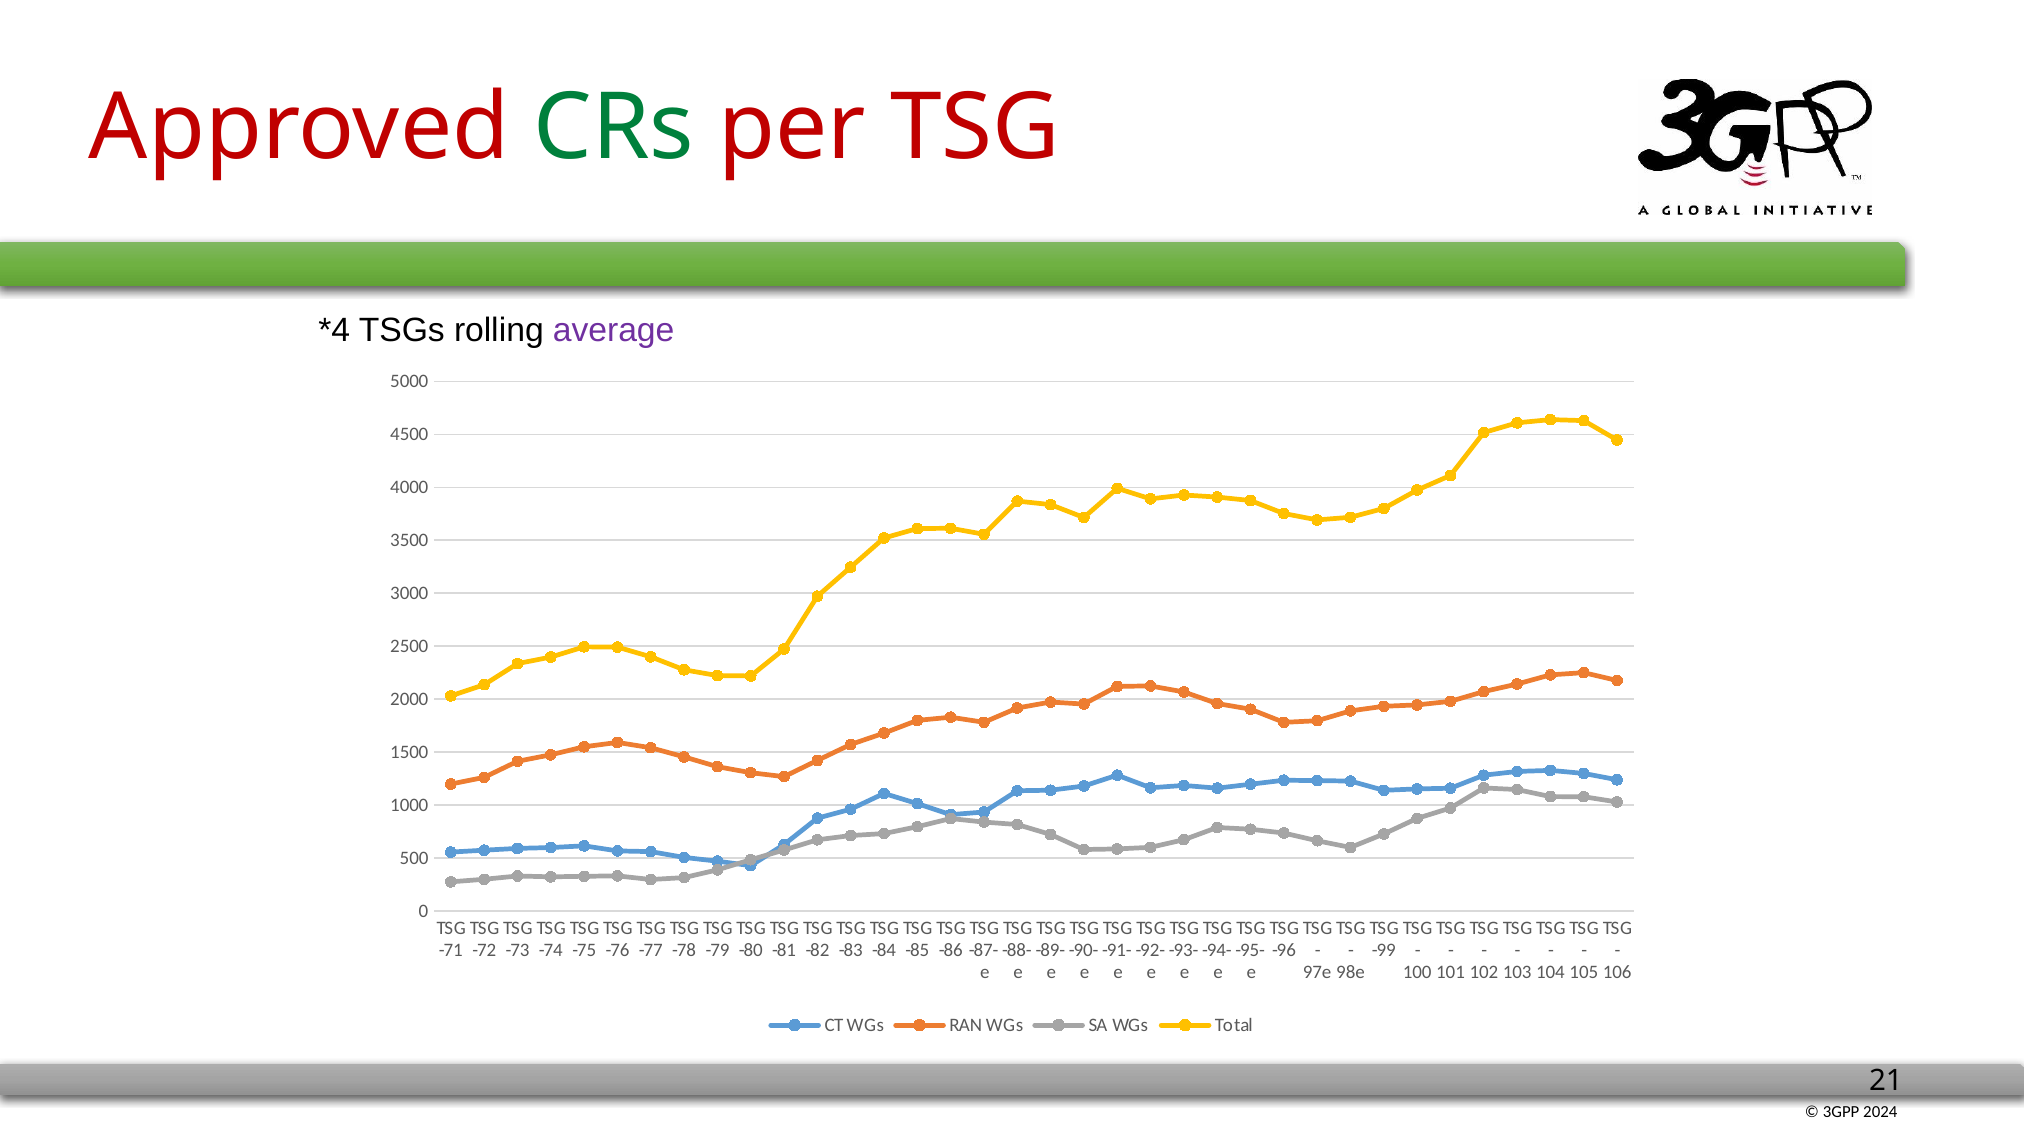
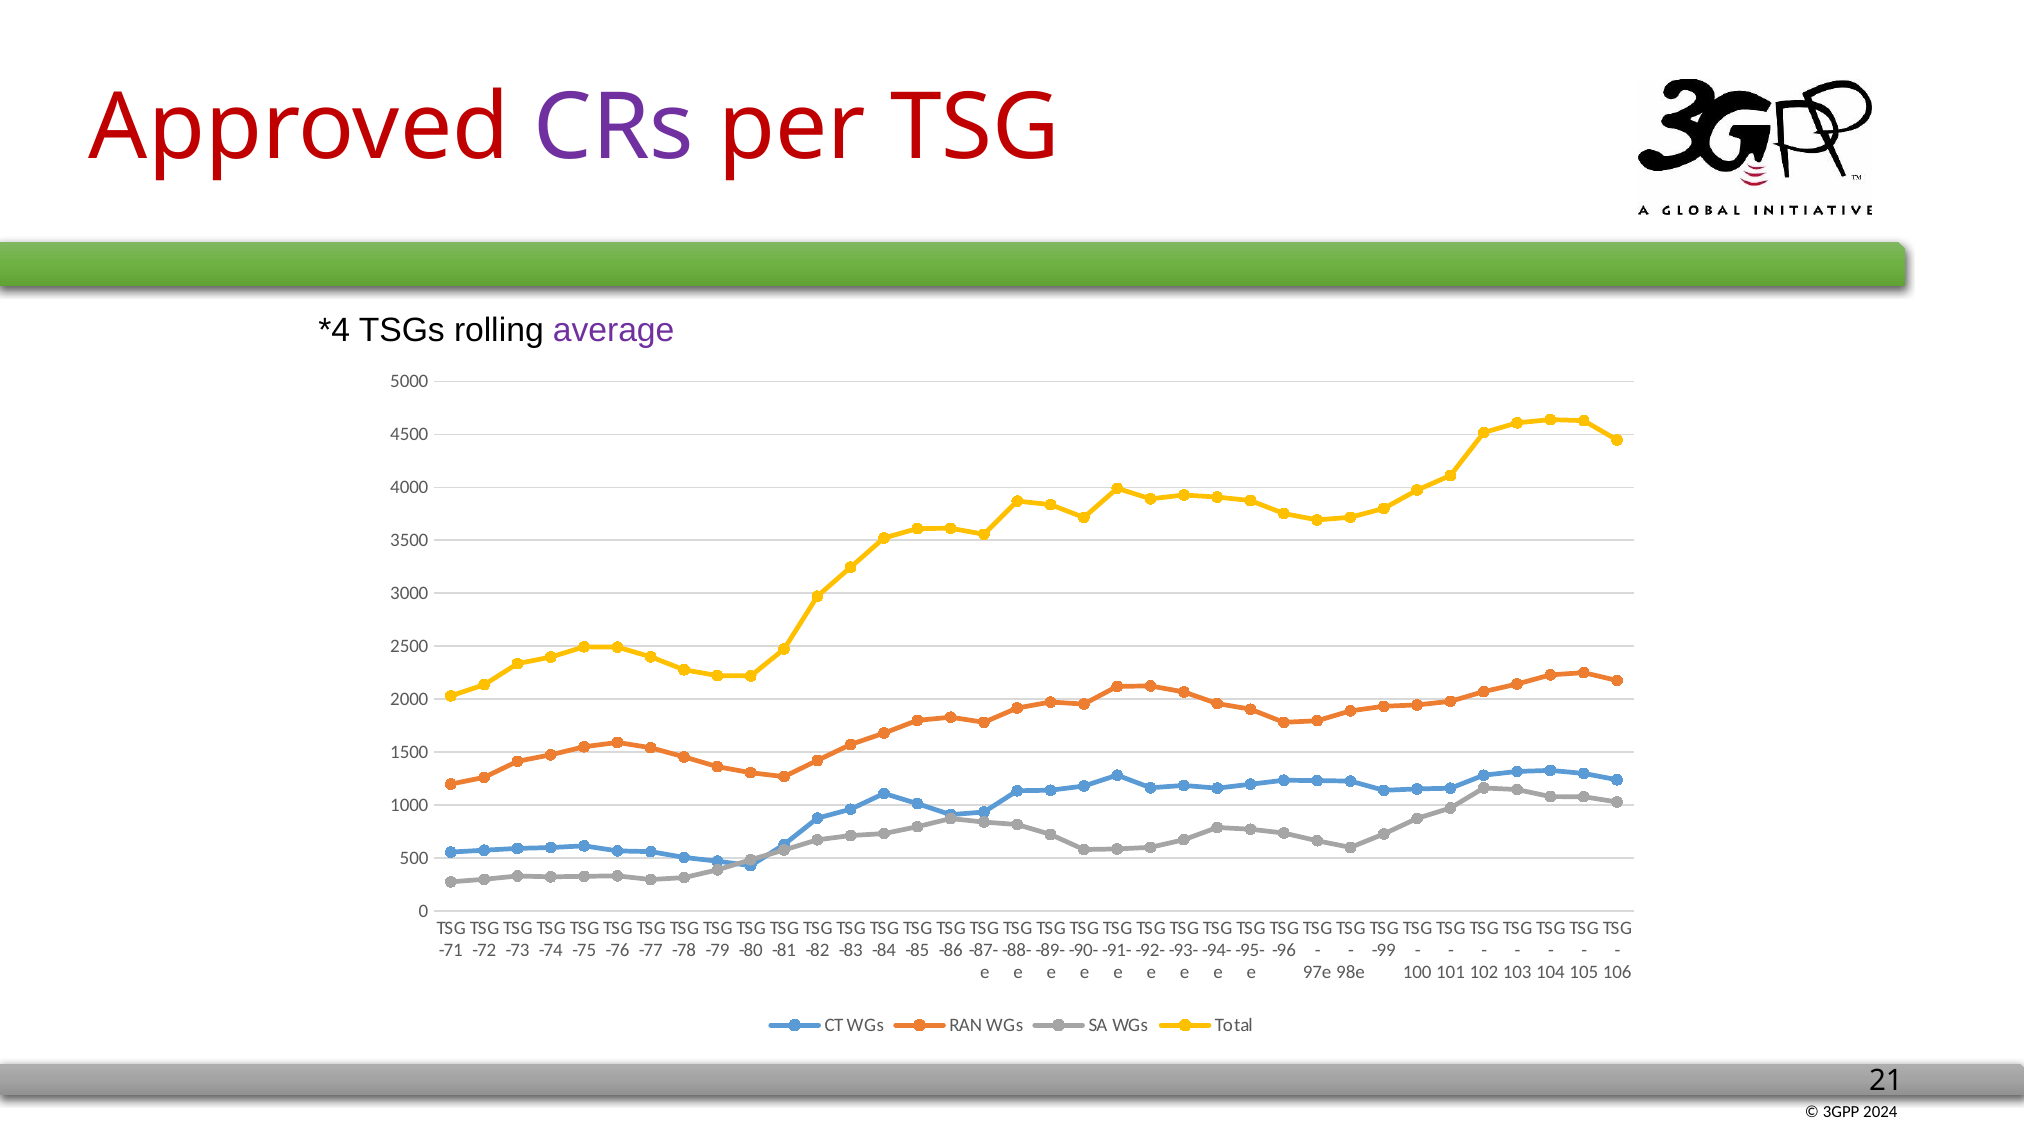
CRs colour: green -> purple
